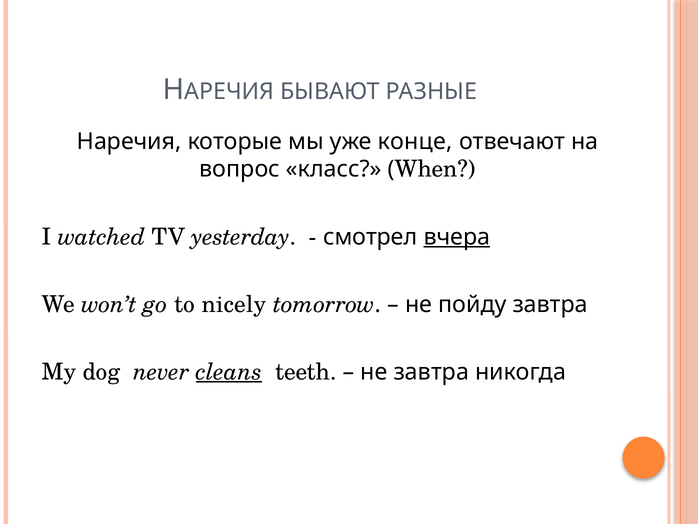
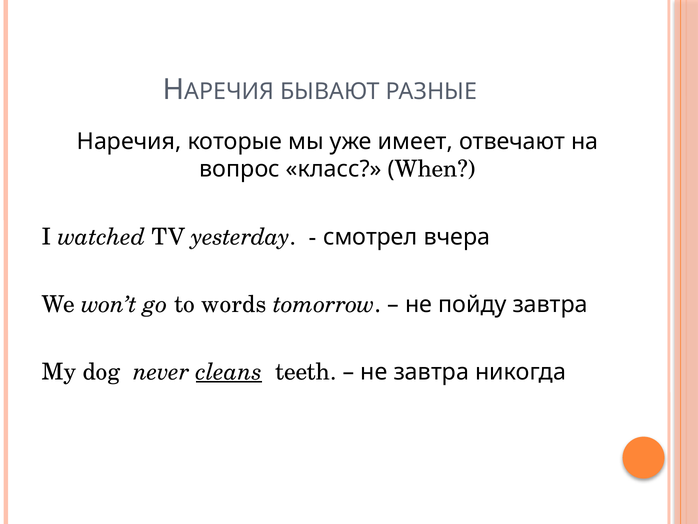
конце: конце -> имеет
вчера underline: present -> none
nicely: nicely -> words
